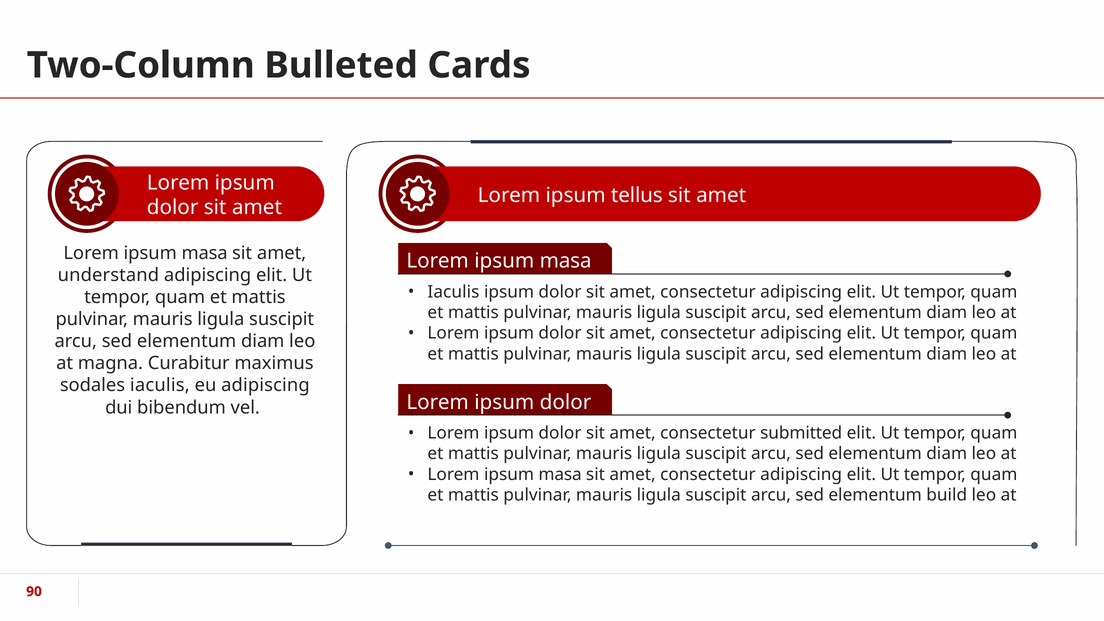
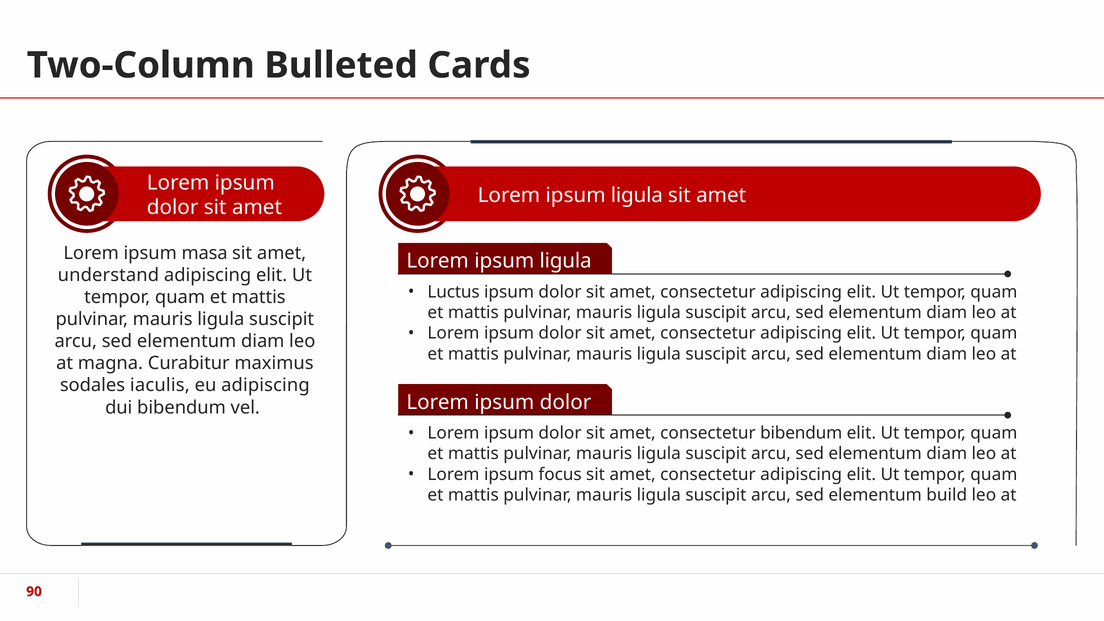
tellus at (637, 195): tellus -> ligula
masa at (566, 261): masa -> ligula
Iaculis at (453, 292): Iaculis -> Luctus
consectetur submitted: submitted -> bibendum
masa at (560, 474): masa -> focus
